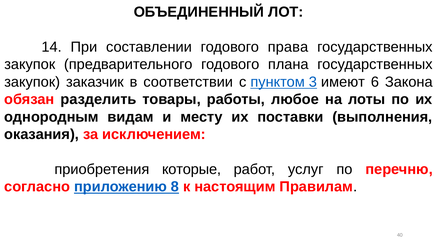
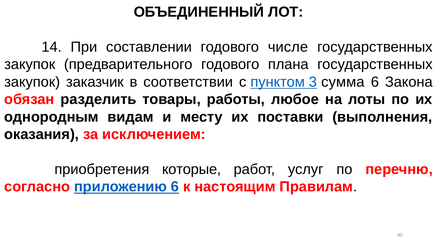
права: права -> числе
имеют: имеют -> сумма
приложению 8: 8 -> 6
